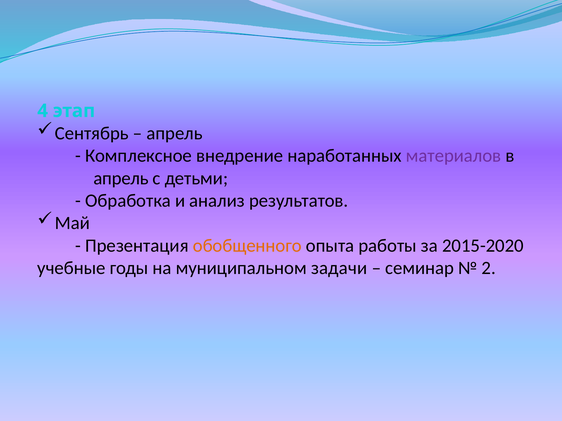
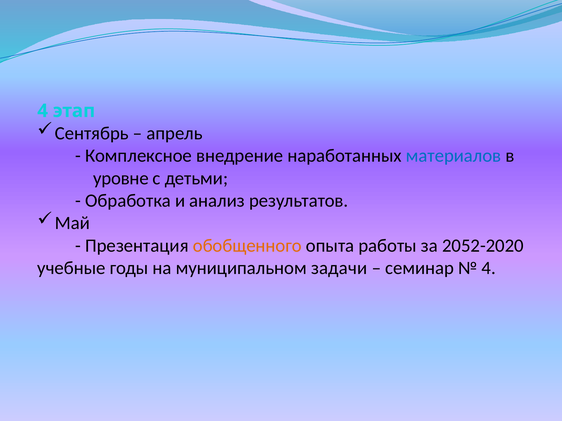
материалов colour: purple -> blue
апрель at (121, 178): апрель -> уровне
2015-2020: 2015-2020 -> 2052-2020
2 at (489, 268): 2 -> 4
